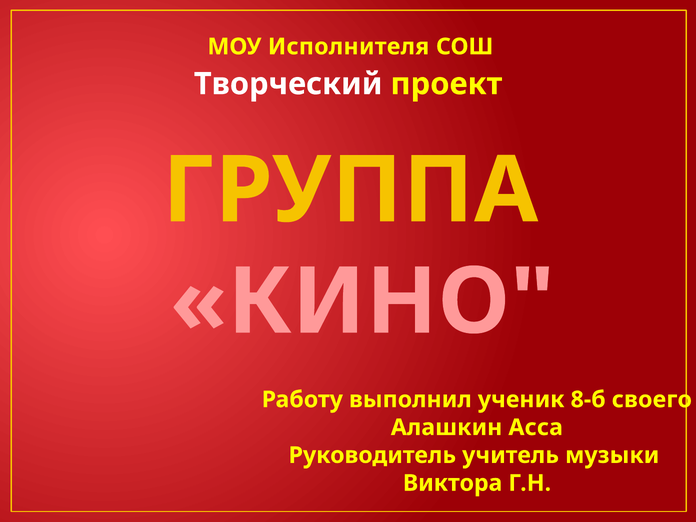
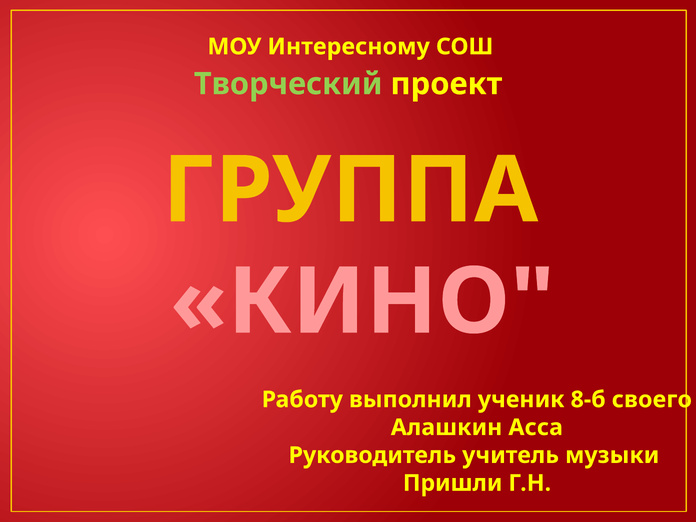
Исполнителя: Исполнителя -> Интересному
Творческий colour: white -> light green
Виктора: Виктора -> Пришли
